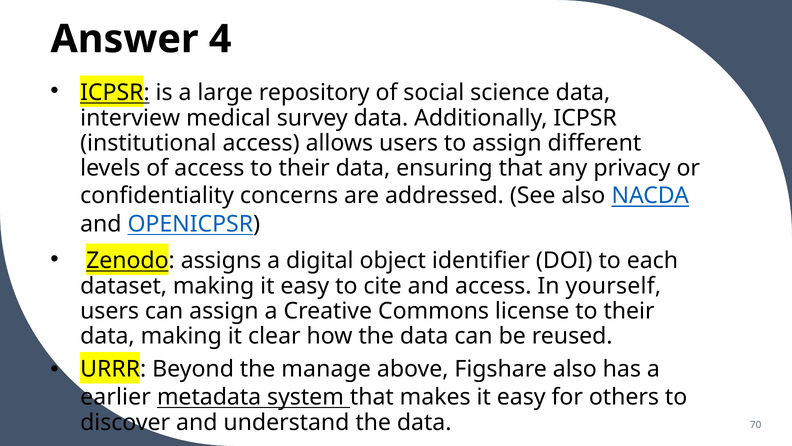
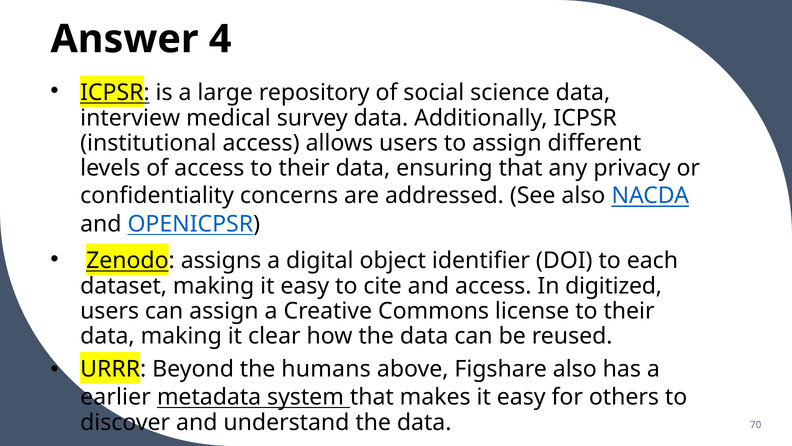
yourself: yourself -> digitized
manage: manage -> humans
